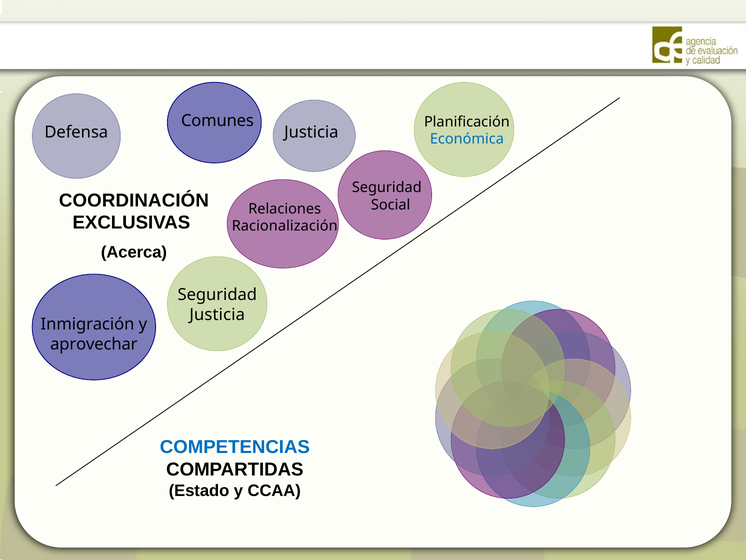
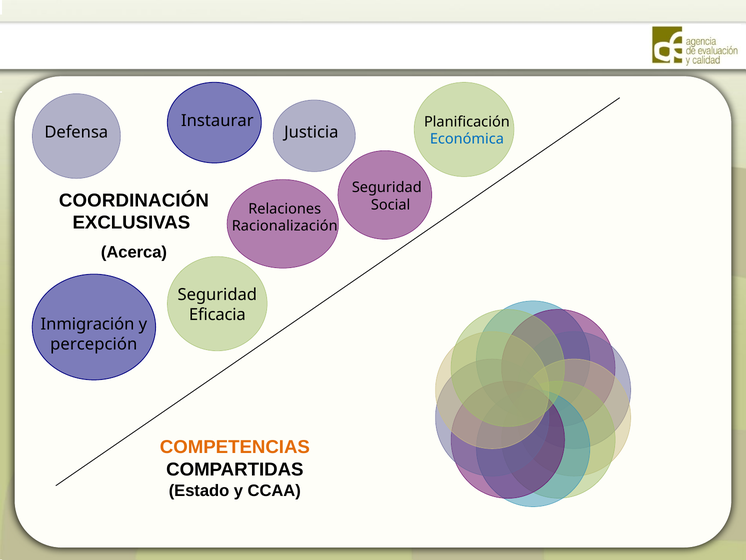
Comunes: Comunes -> Instaurar
Justicia at (217, 314): Justicia -> Eficacia
aprovechar: aprovechar -> percepción
COMPETENCIAS colour: blue -> orange
